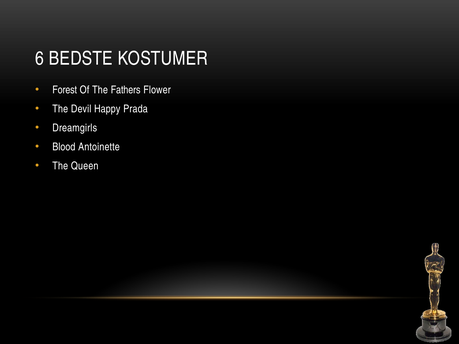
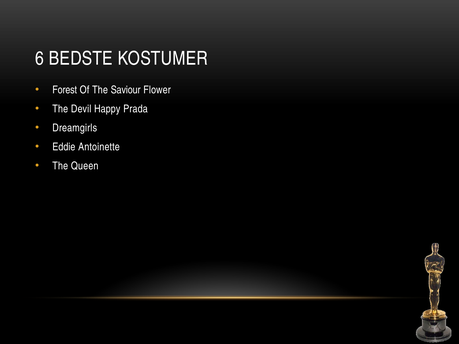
Fathers: Fathers -> Saviour
Blood: Blood -> Eddie
